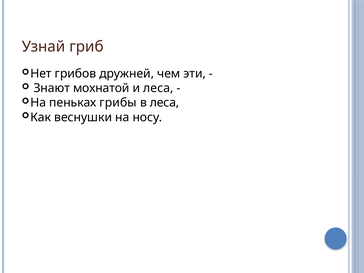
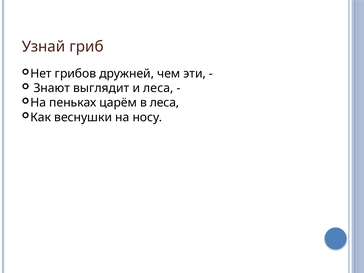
мохнатой: мохнатой -> выглядит
грибы: грибы -> царём
